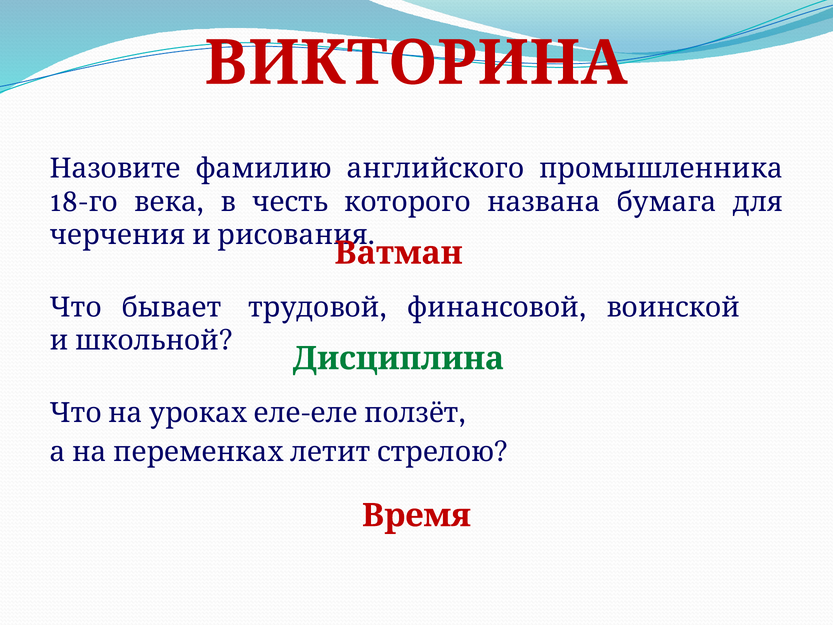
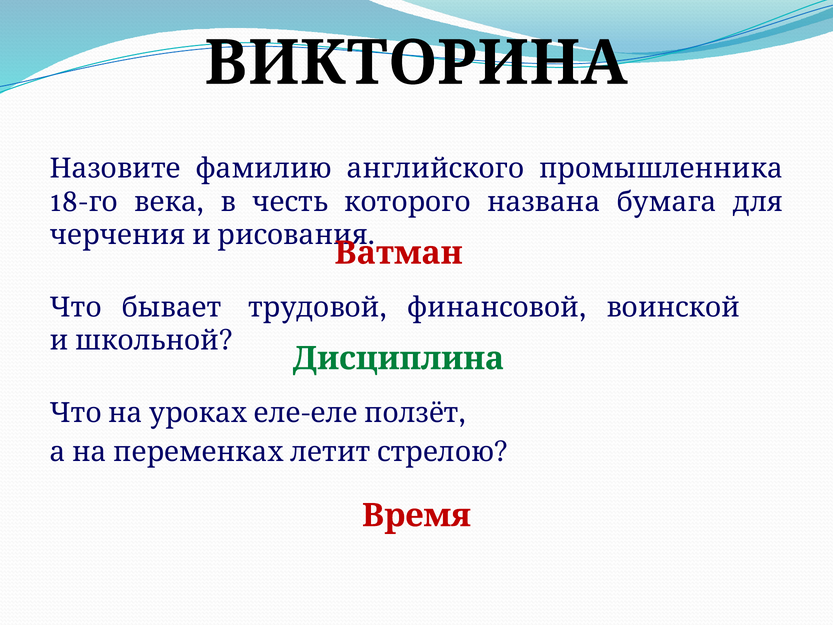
ВИКТОРИНА colour: red -> black
